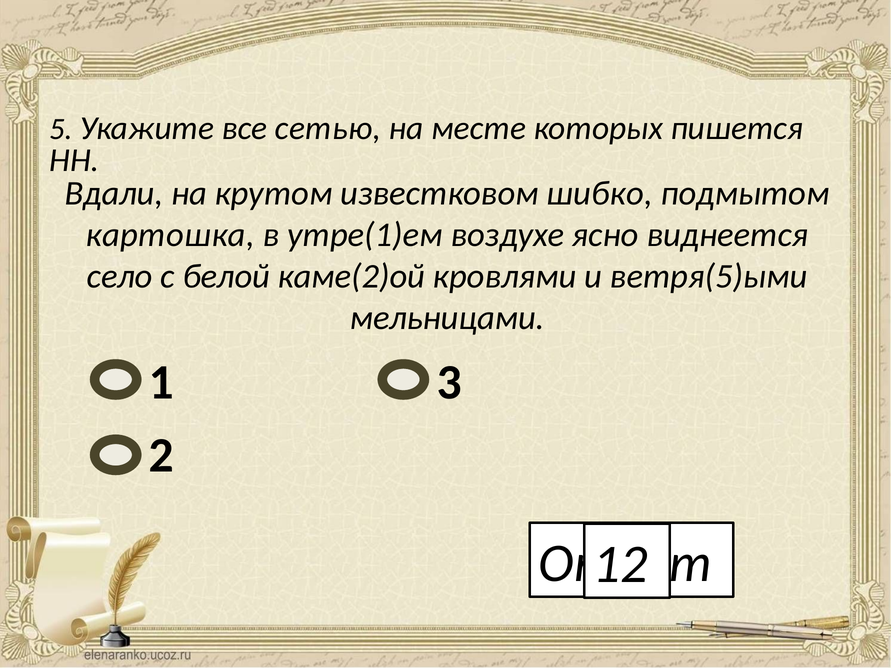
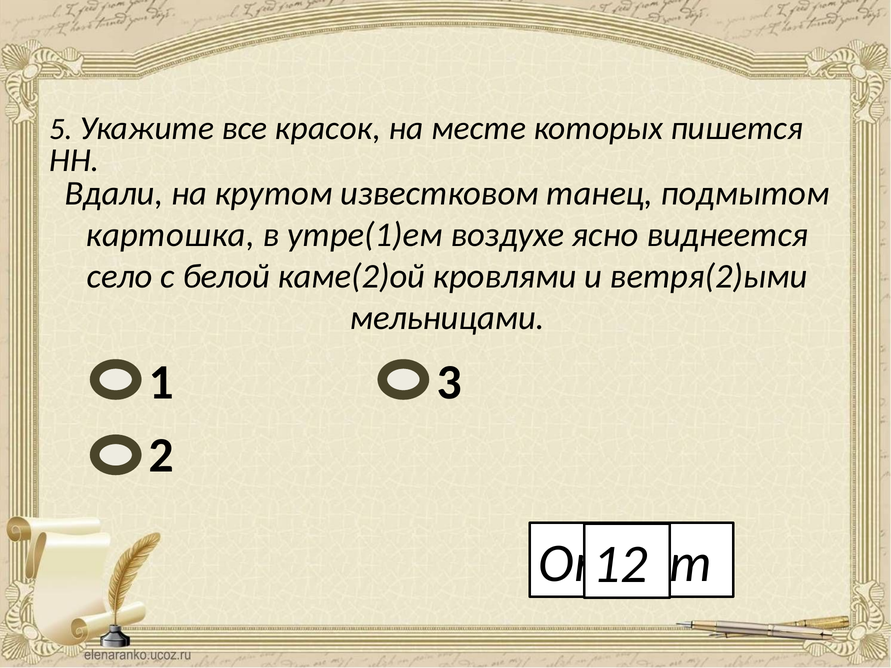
сетью: сетью -> красок
шибко: шибко -> танец
ветря(5)ыми: ветря(5)ыми -> ветря(2)ыми
